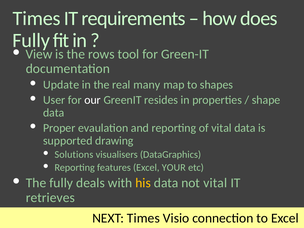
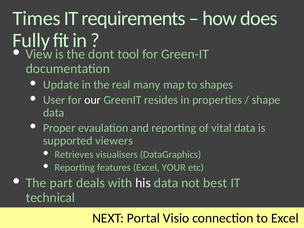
rows: rows -> dont
drawing: drawing -> viewers
Solutions: Solutions -> Retrieves
The fully: fully -> part
his colour: yellow -> white
not vital: vital -> best
retrieves: retrieves -> technical
NEXT Times: Times -> Portal
